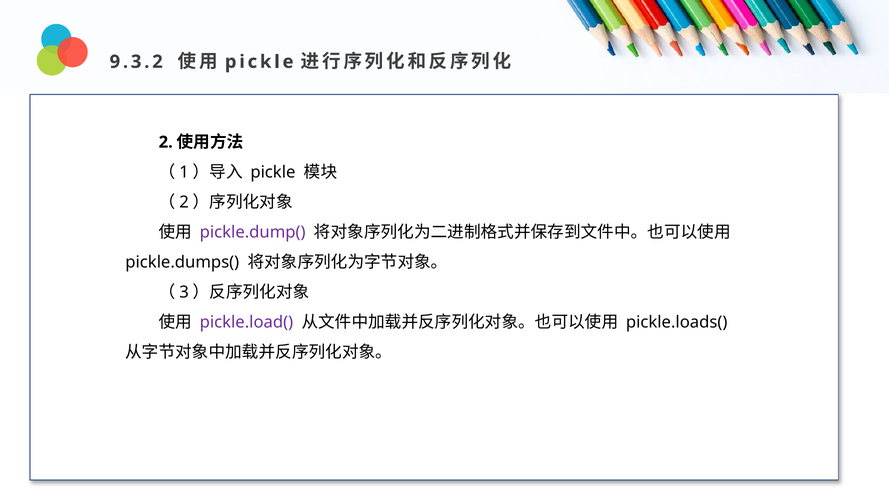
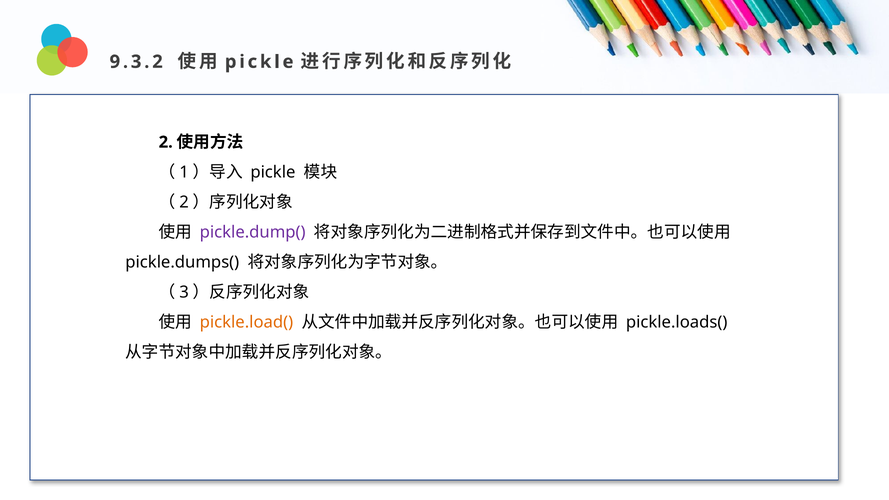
pickle.load( colour: purple -> orange
